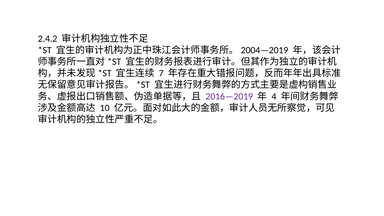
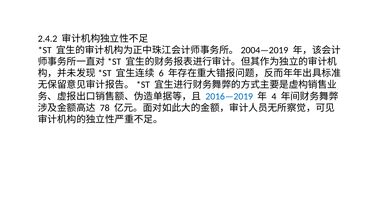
7: 7 -> 6
2016—2019 colour: purple -> blue
10: 10 -> 78
